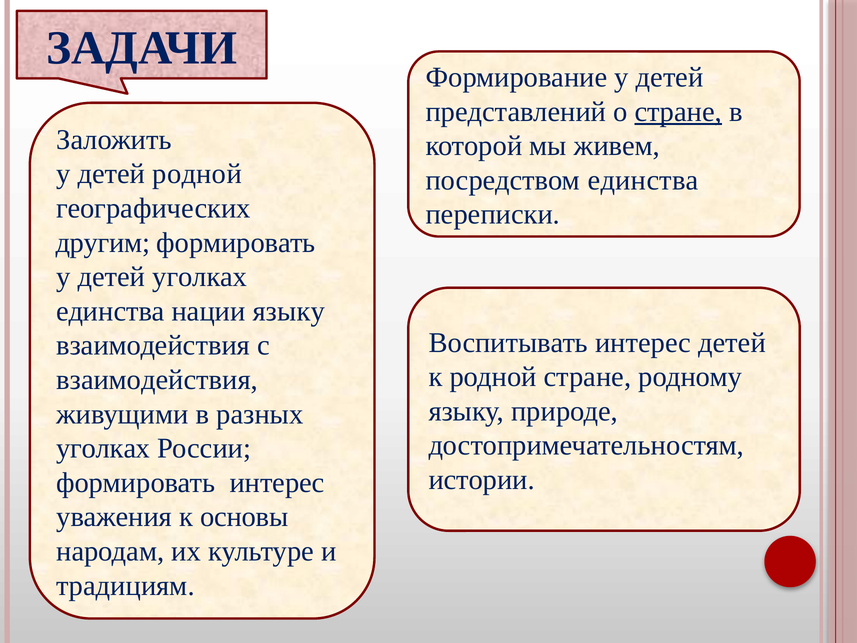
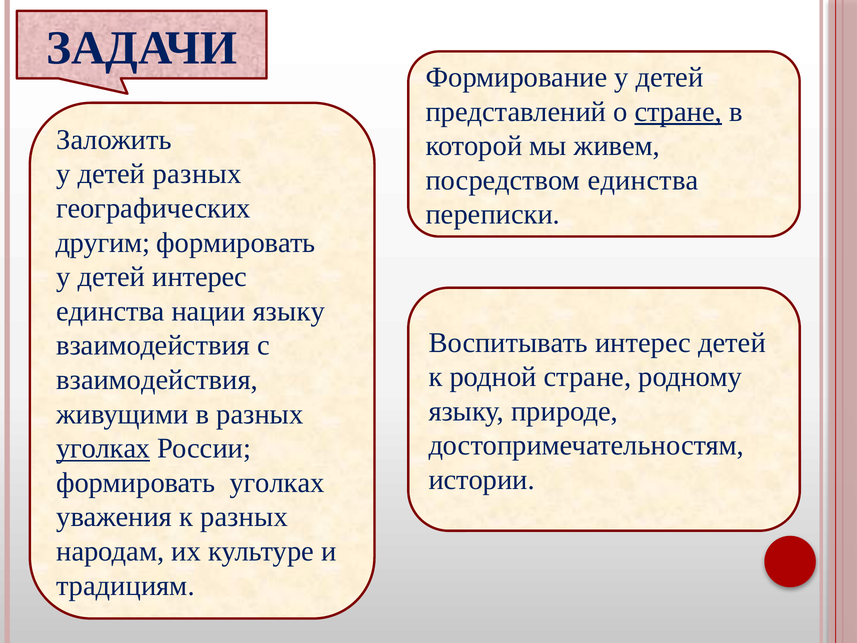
детей родной: родной -> разных
детей уголках: уголках -> интерес
уголках at (103, 448) underline: none -> present
формировать интерес: интерес -> уголках
к основы: основы -> разных
